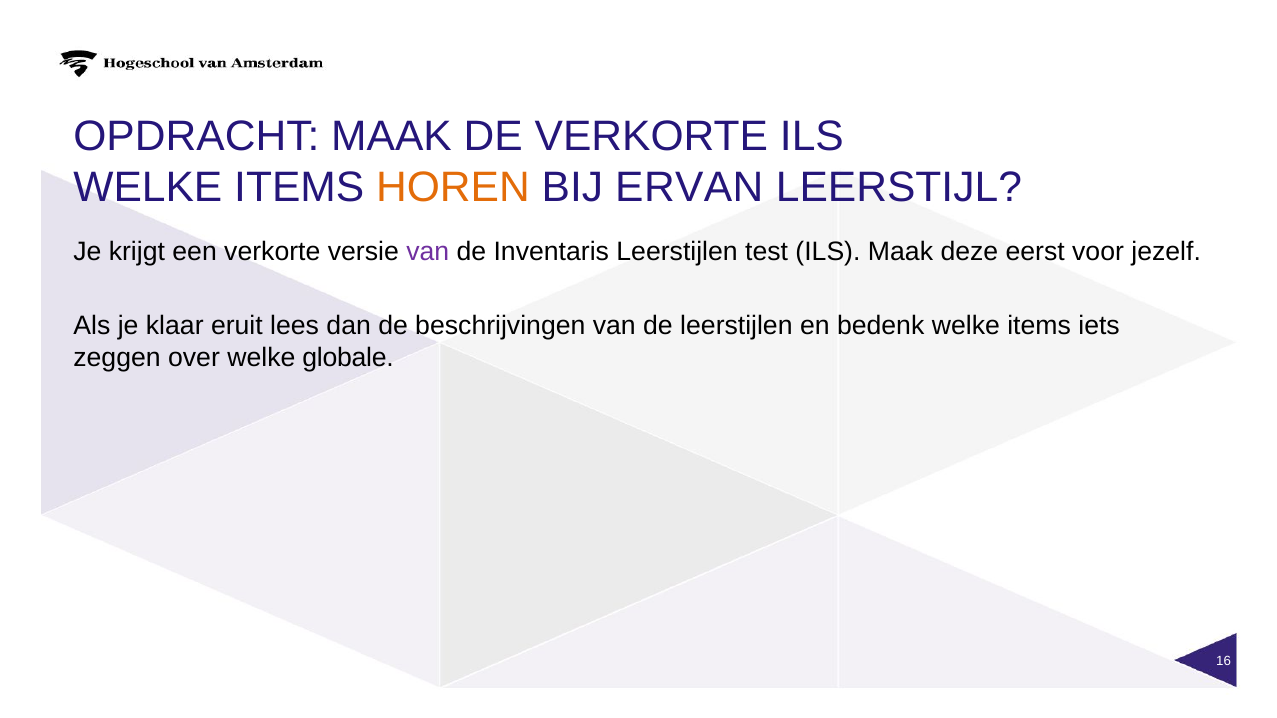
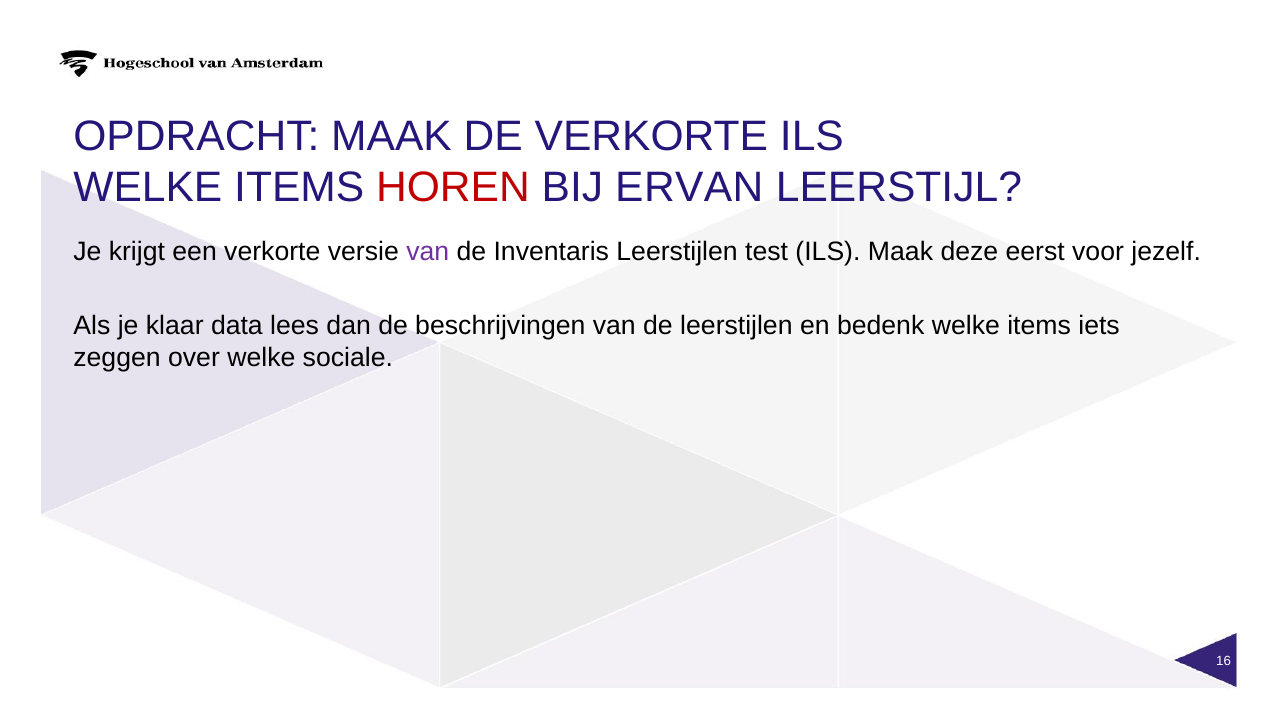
HOREN colour: orange -> red
eruit: eruit -> data
globale: globale -> sociale
